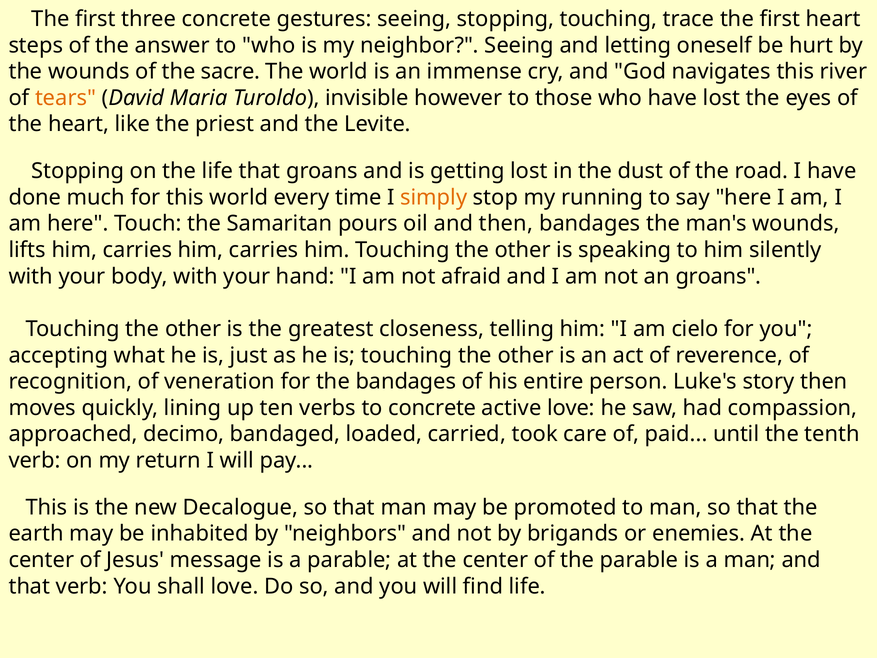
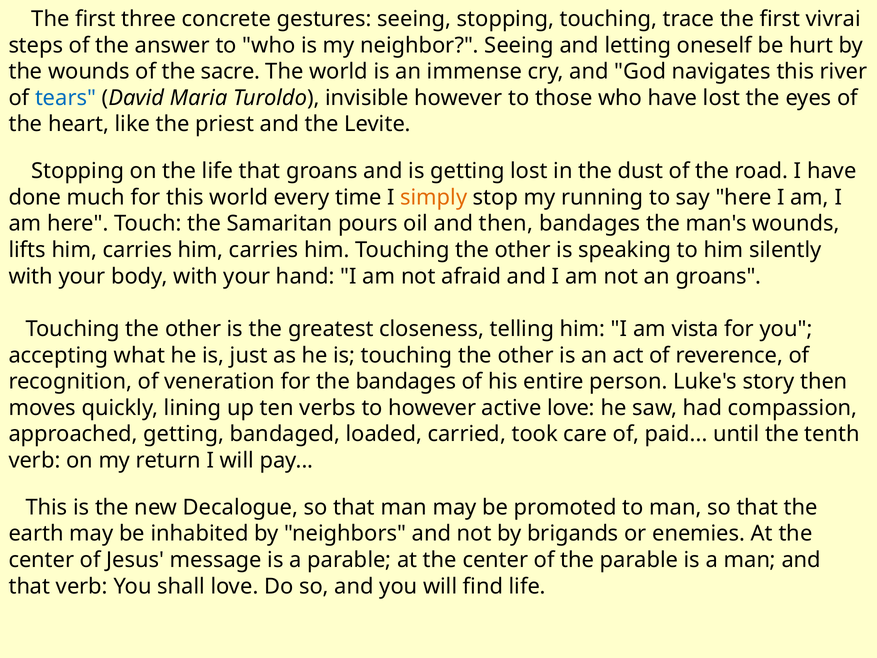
first heart: heart -> vivrai
tears colour: orange -> blue
cielo: cielo -> vista
to concrete: concrete -> however
approached decimo: decimo -> getting
